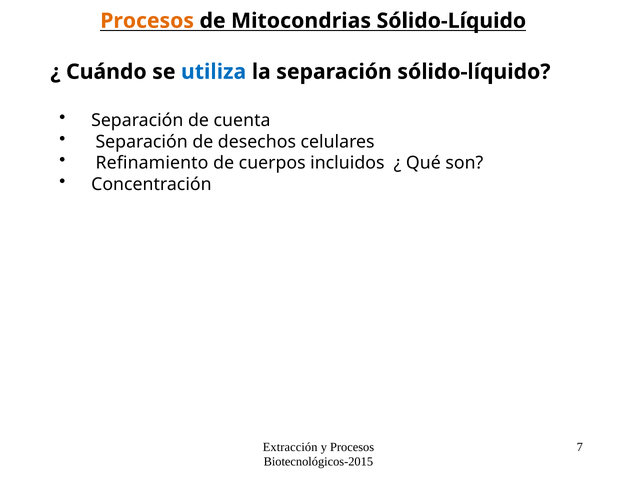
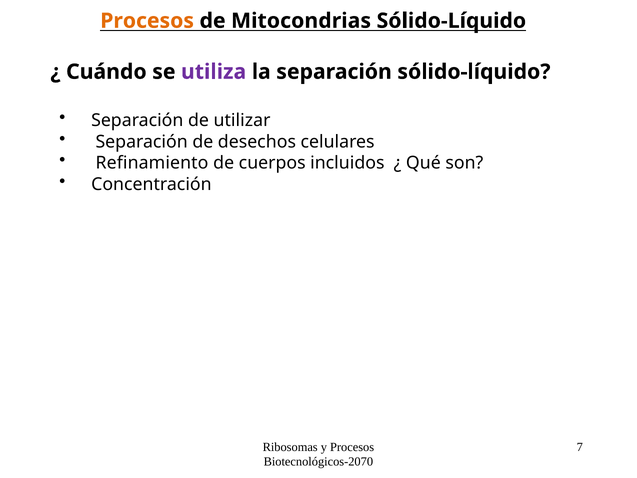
utiliza colour: blue -> purple
cuenta: cuenta -> utilizar
Extracción: Extracción -> Ribosomas
Biotecnológicos-2015: Biotecnológicos-2015 -> Biotecnológicos-2070
